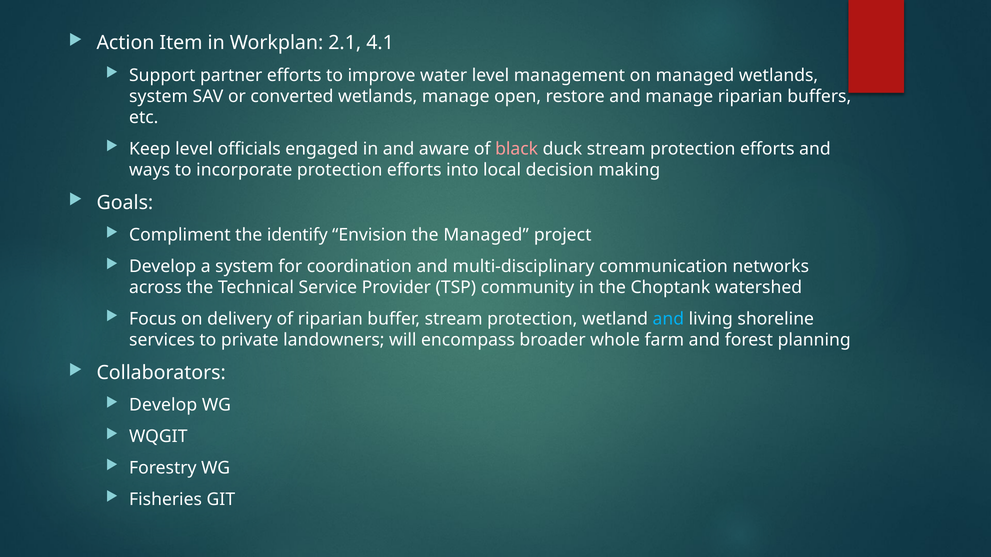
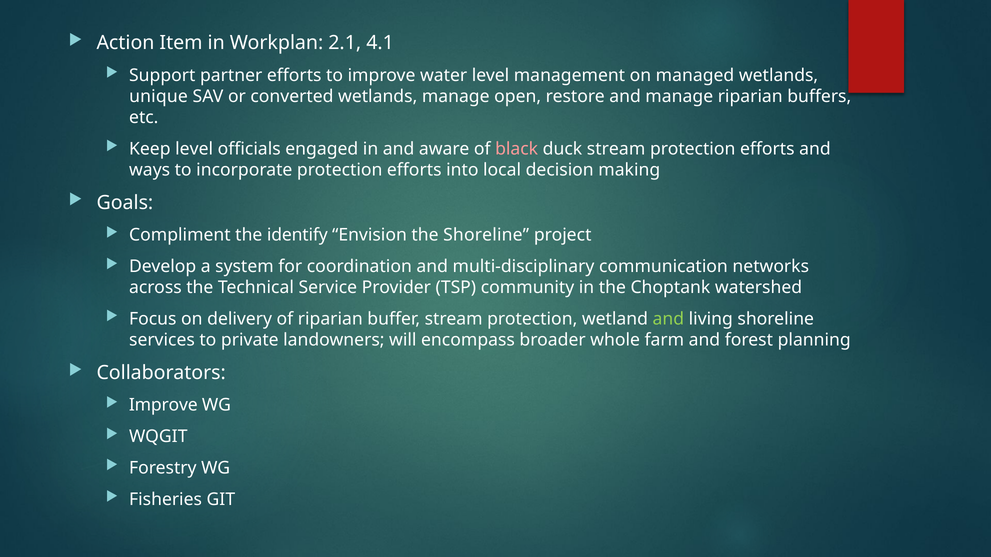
system at (159, 96): system -> unique
the Managed: Managed -> Shoreline
and at (668, 319) colour: light blue -> light green
Develop at (163, 405): Develop -> Improve
